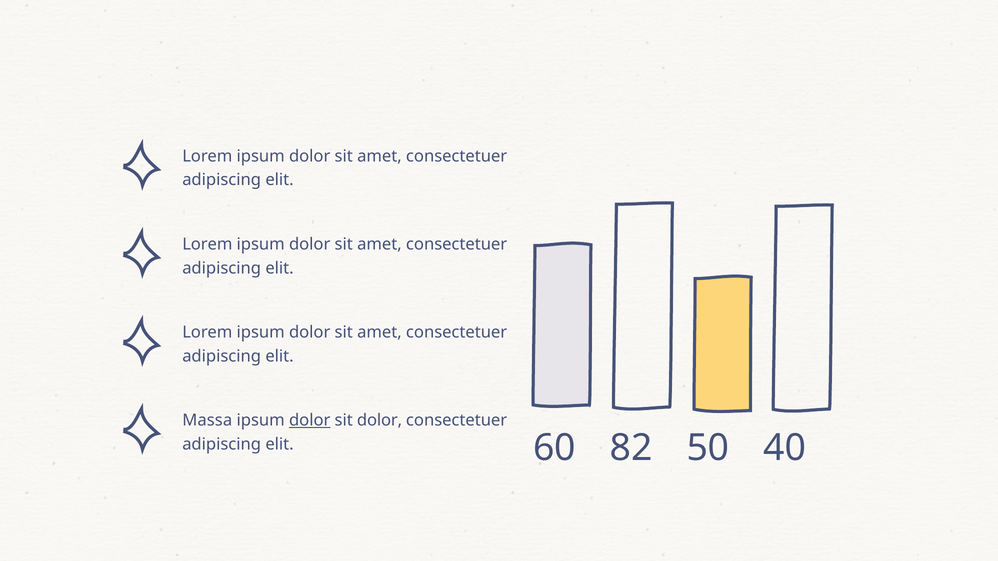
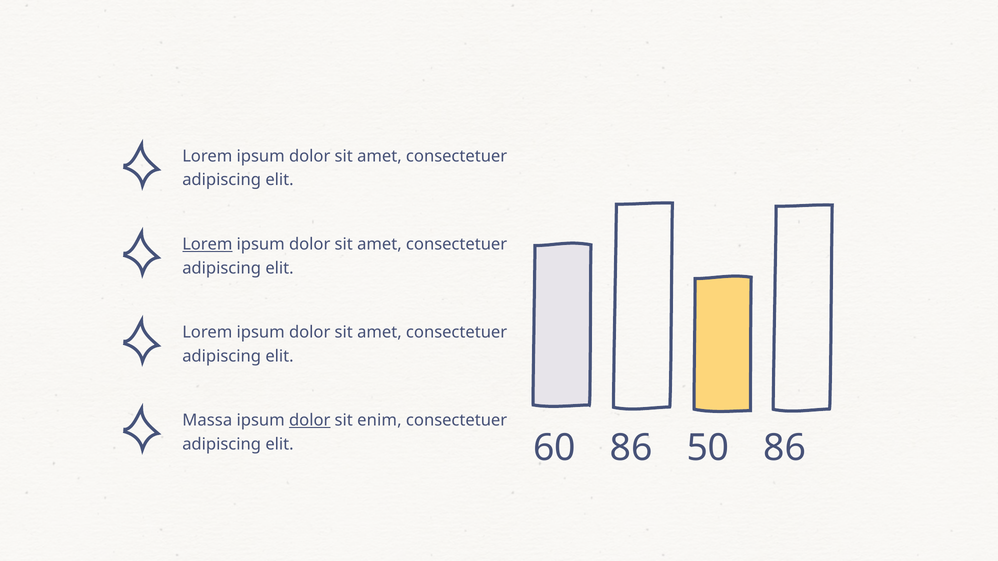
Lorem at (207, 244) underline: none -> present
sit dolor: dolor -> enim
60 82: 82 -> 86
50 40: 40 -> 86
